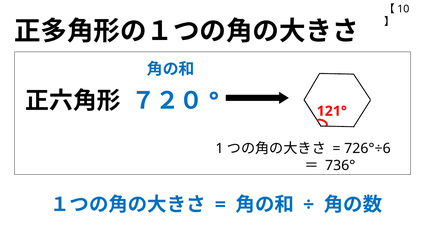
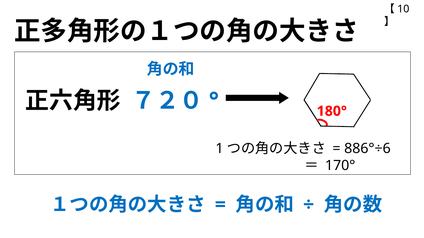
121°: 121° -> 180°
726°÷6: 726°÷6 -> 886°÷6
736°: 736° -> 170°
